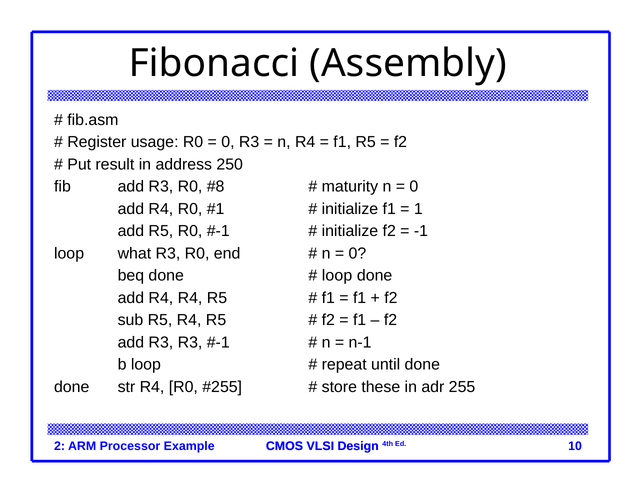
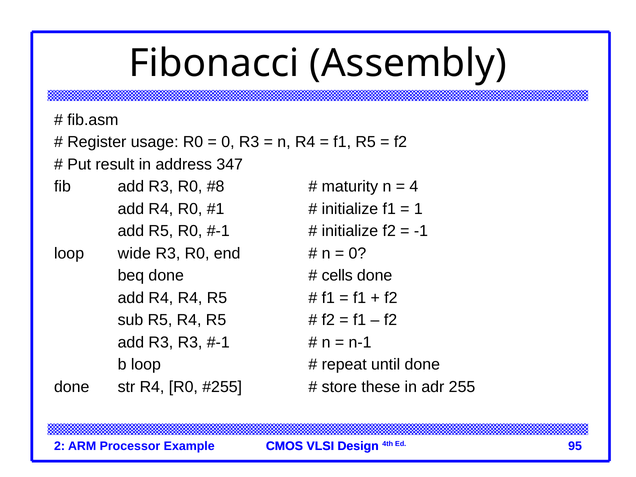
250: 250 -> 347
0 at (414, 187): 0 -> 4
what: what -> wide
loop at (337, 276): loop -> cells
10: 10 -> 95
